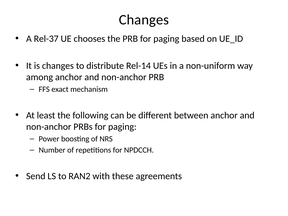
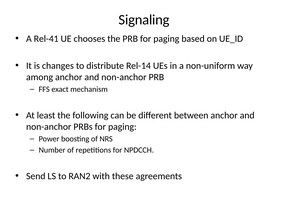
Changes at (144, 20): Changes -> Signaling
Rel-37: Rel-37 -> Rel-41
